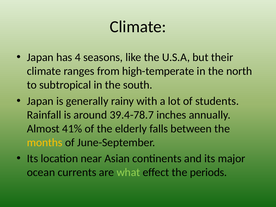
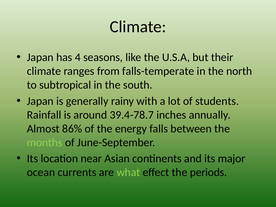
high-temperate: high-temperate -> falls-temperate
41%: 41% -> 86%
elderly: elderly -> energy
months colour: yellow -> light green
